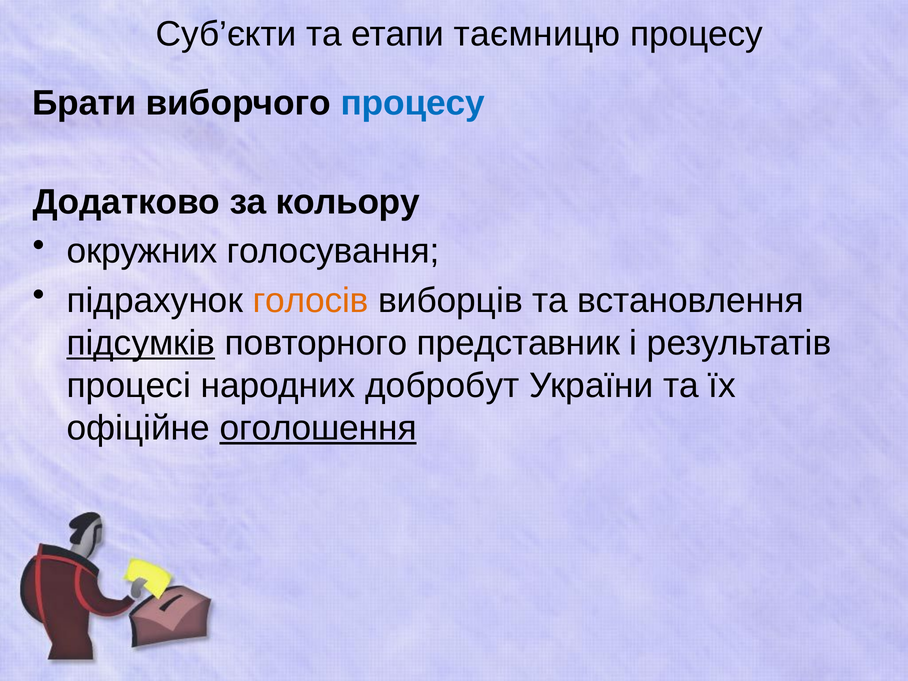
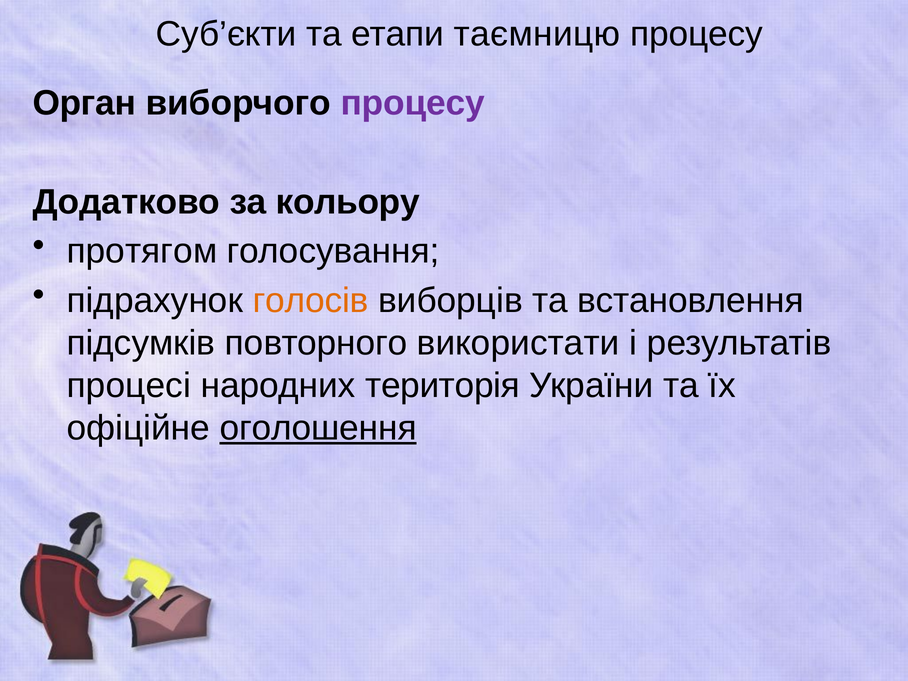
Брати: Брати -> Орган
процесу at (413, 103) colour: blue -> purple
окружних: окружних -> протягом
підсумків underline: present -> none
представник: представник -> використати
добробут: добробут -> територія
